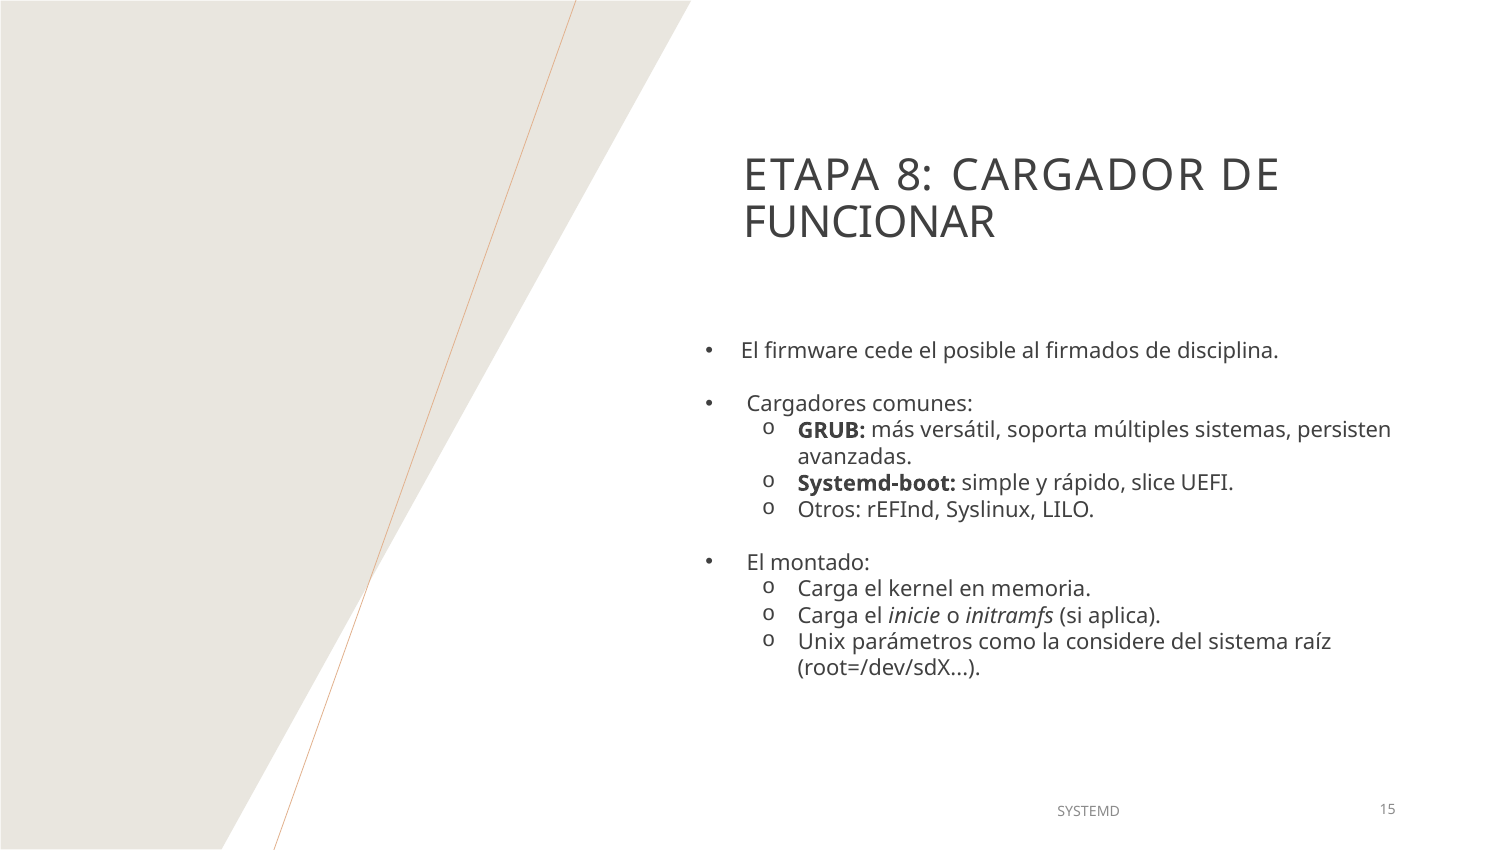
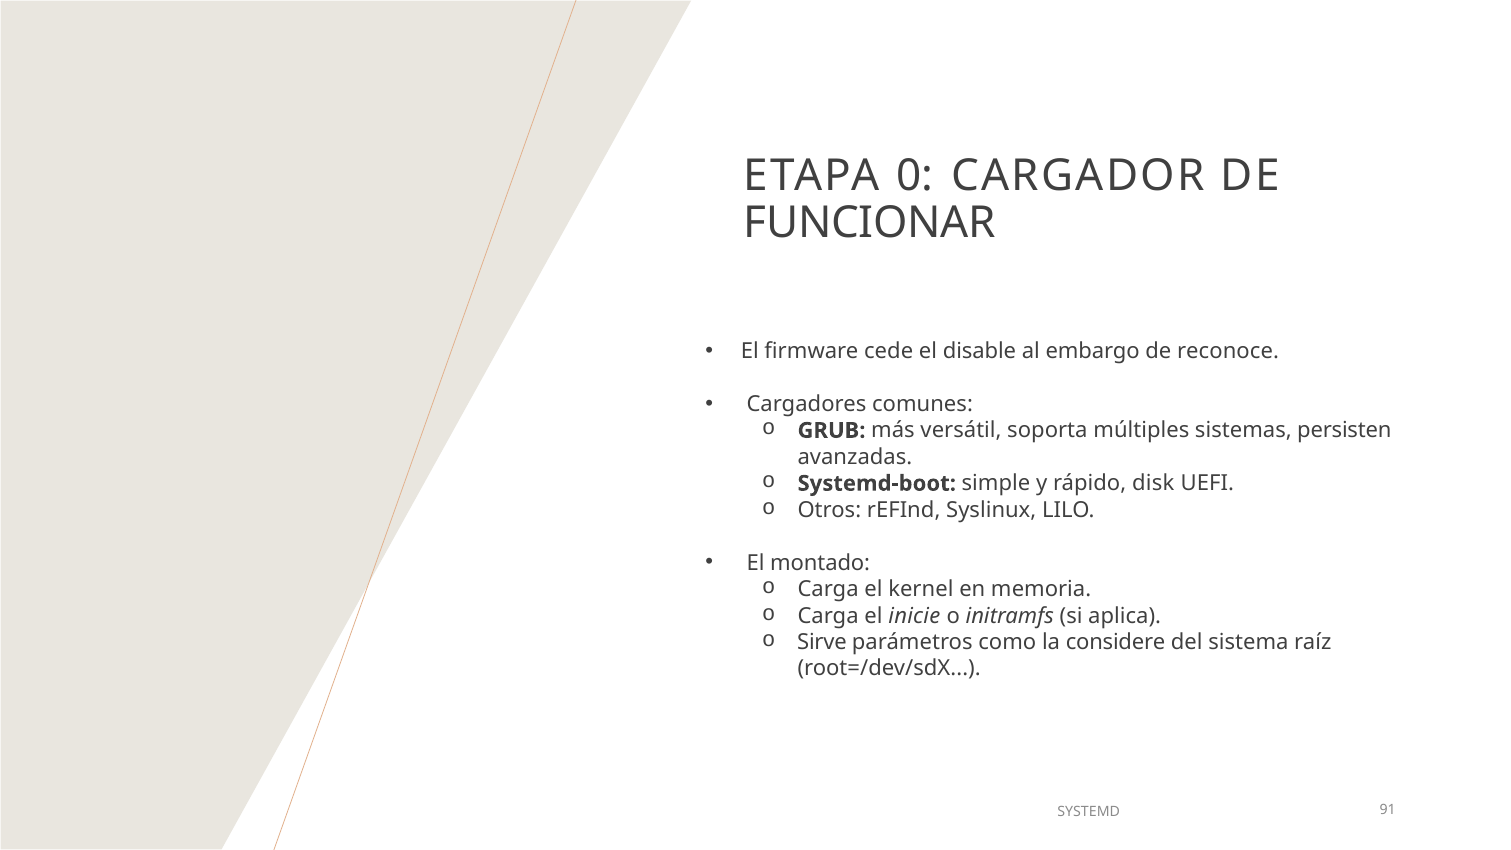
8: 8 -> 0
posible: posible -> disable
firmados: firmados -> embargo
disciplina: disciplina -> reconoce
slice: slice -> disk
Unix: Unix -> Sirve
15: 15 -> 91
